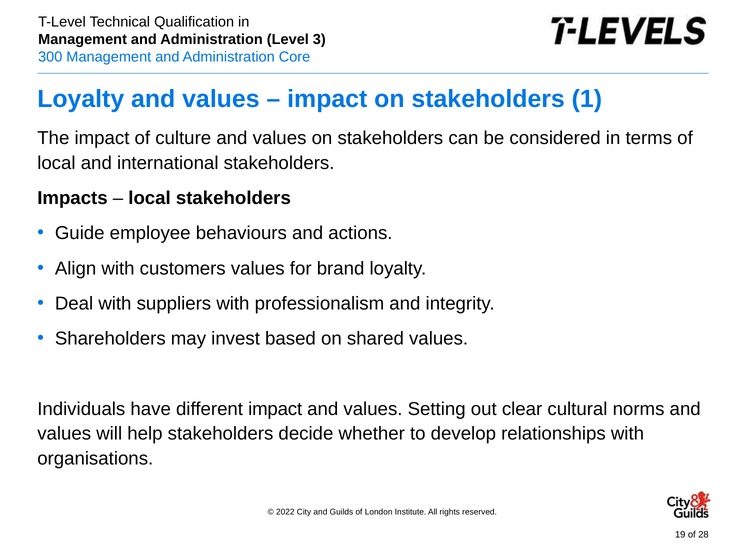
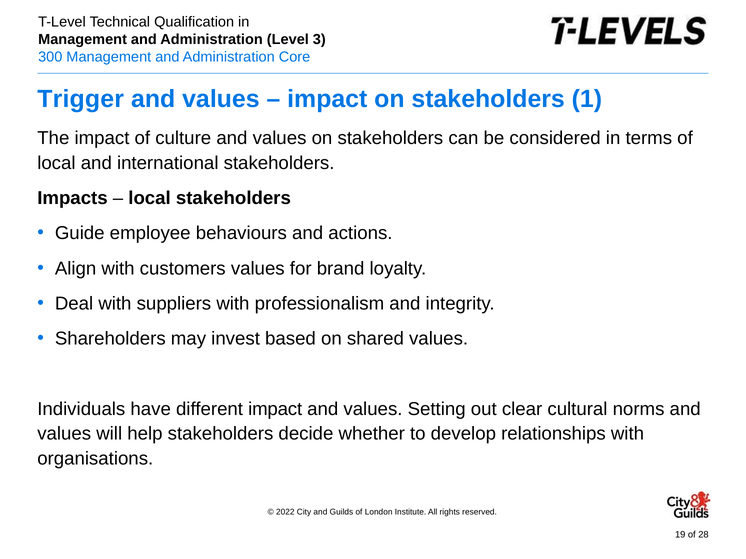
Loyalty at (81, 99): Loyalty -> Trigger
